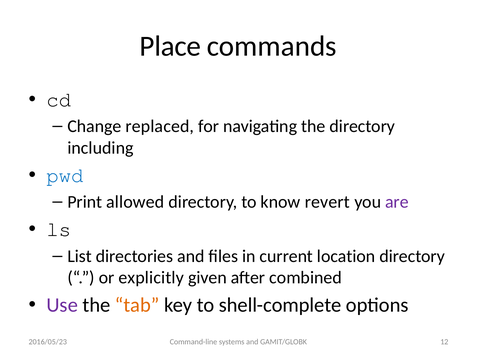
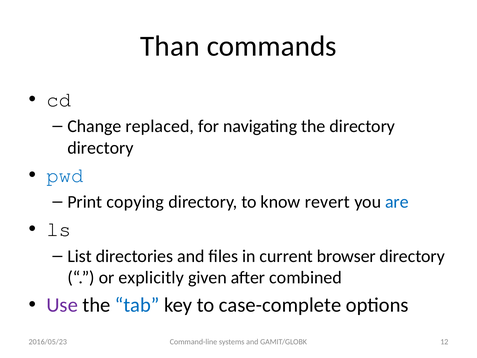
Place: Place -> Than
including at (100, 148): including -> directory
allowed: allowed -> copying
are colour: purple -> blue
location: location -> browser
tab colour: orange -> blue
shell-complete: shell-complete -> case-complete
